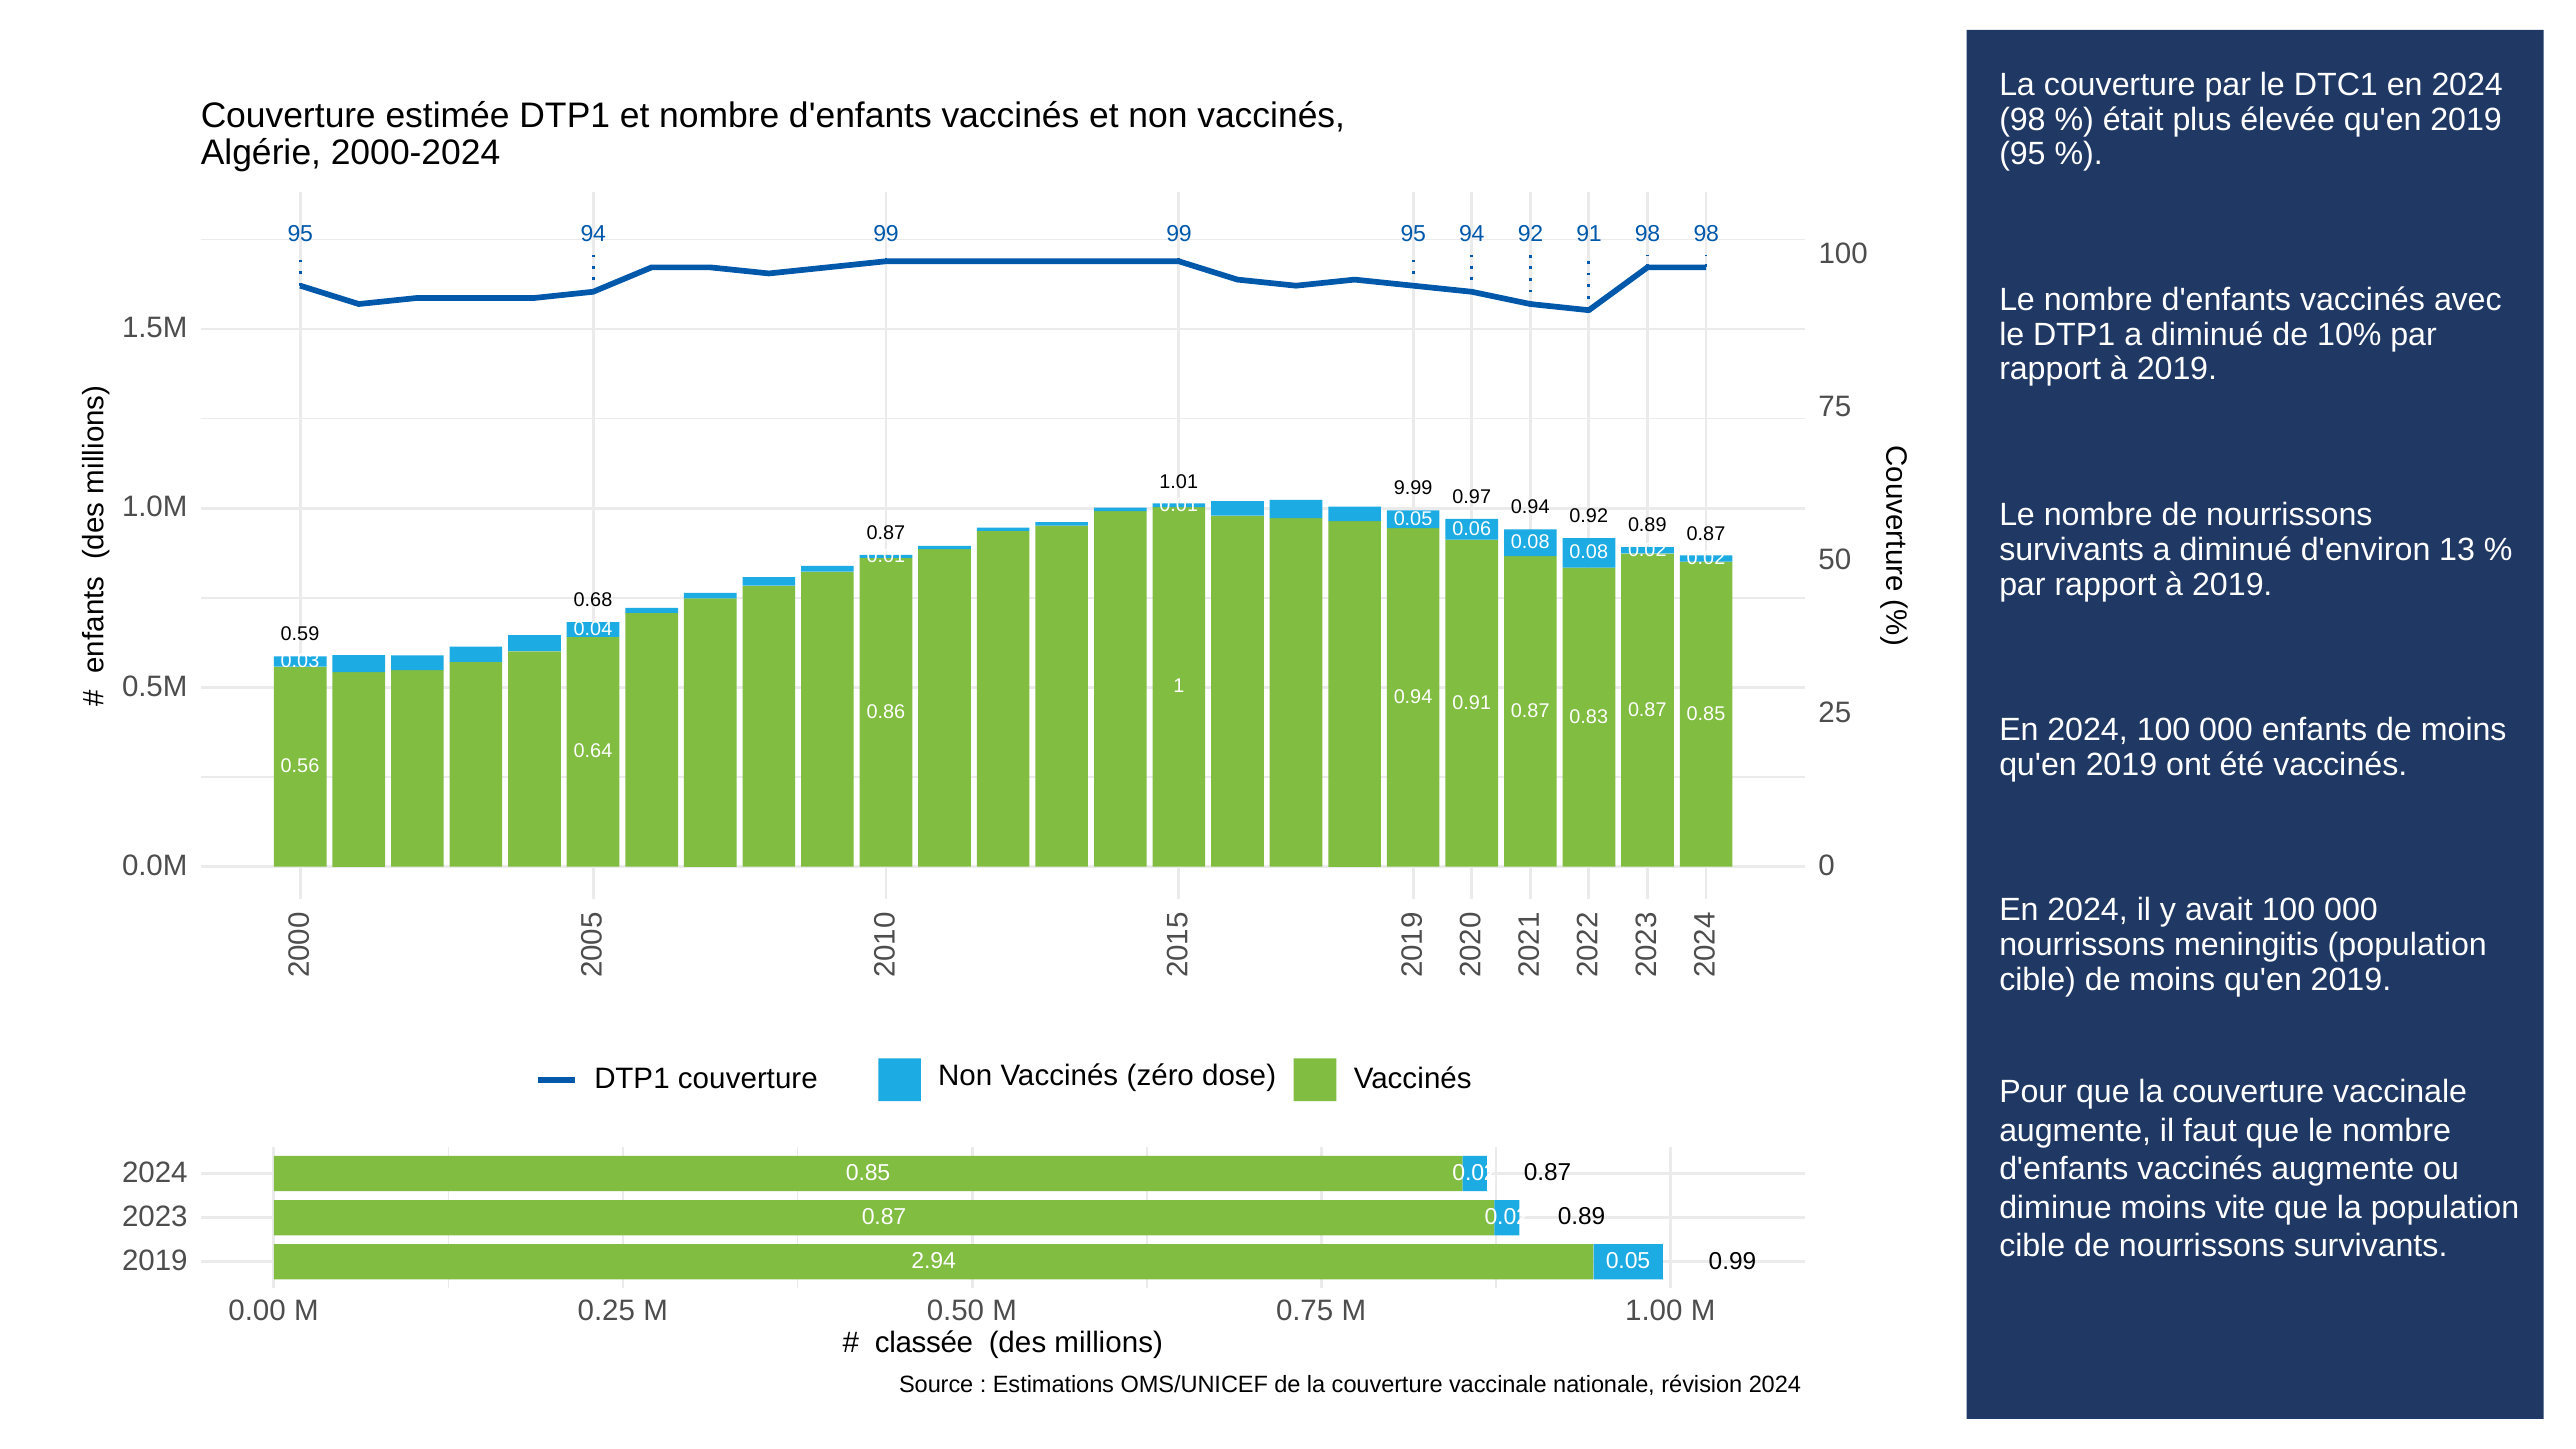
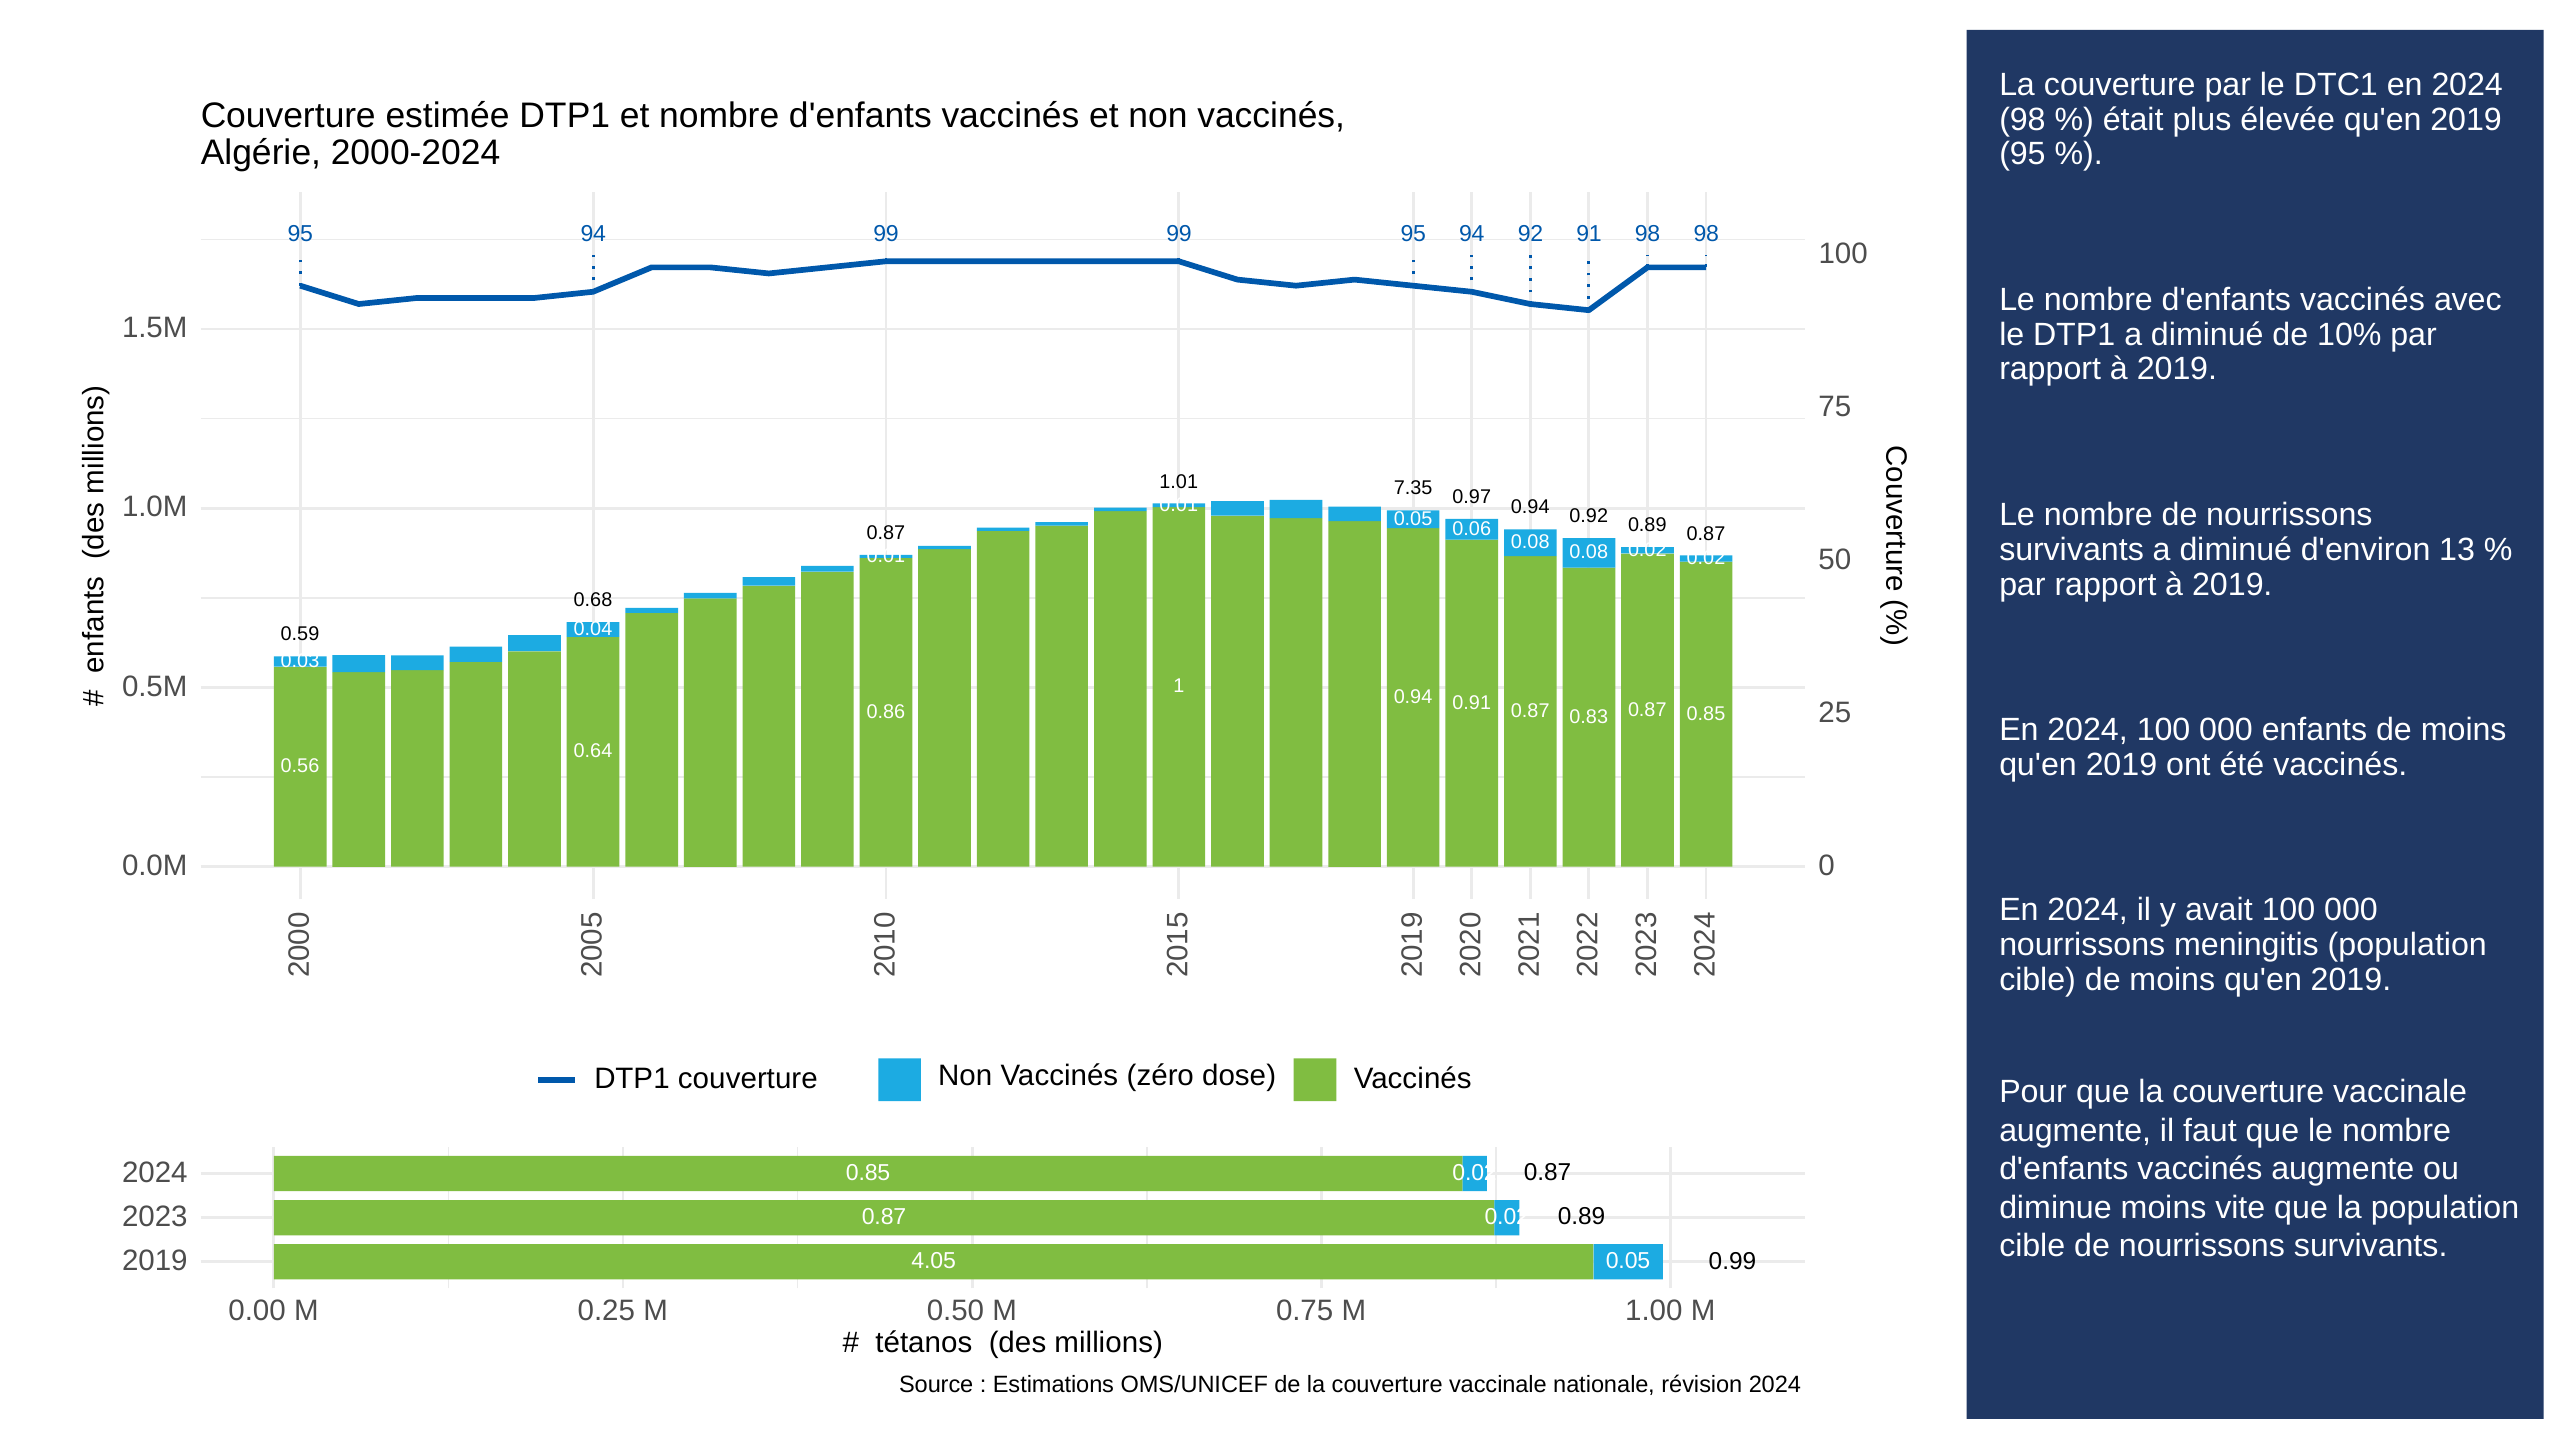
9.99: 9.99 -> 7.35
2.94: 2.94 -> 4.05
classée: classée -> tétanos
